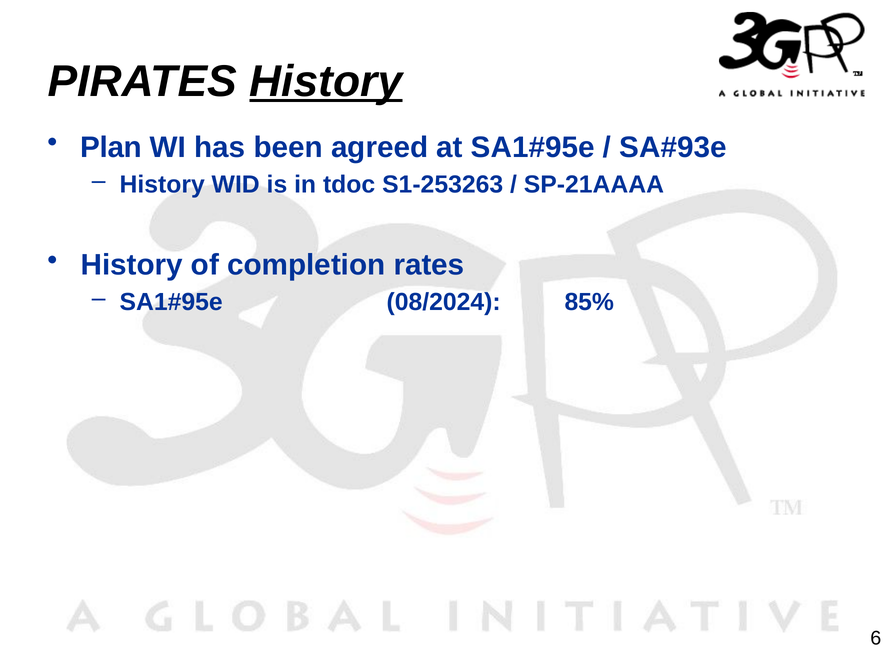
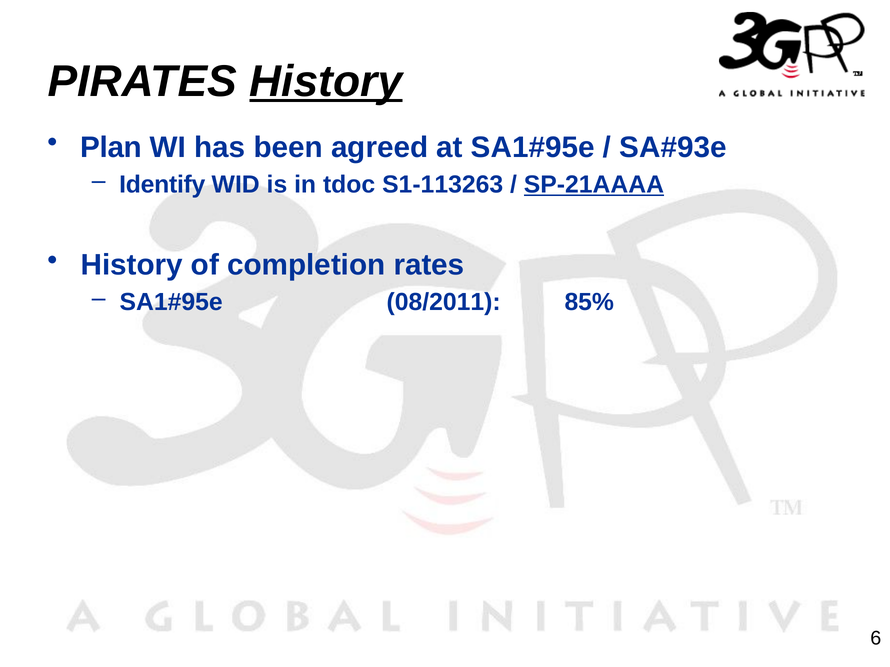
History at (162, 185): History -> Identify
S1-253263: S1-253263 -> S1-113263
SP-21AAAA underline: none -> present
08/2024: 08/2024 -> 08/2011
